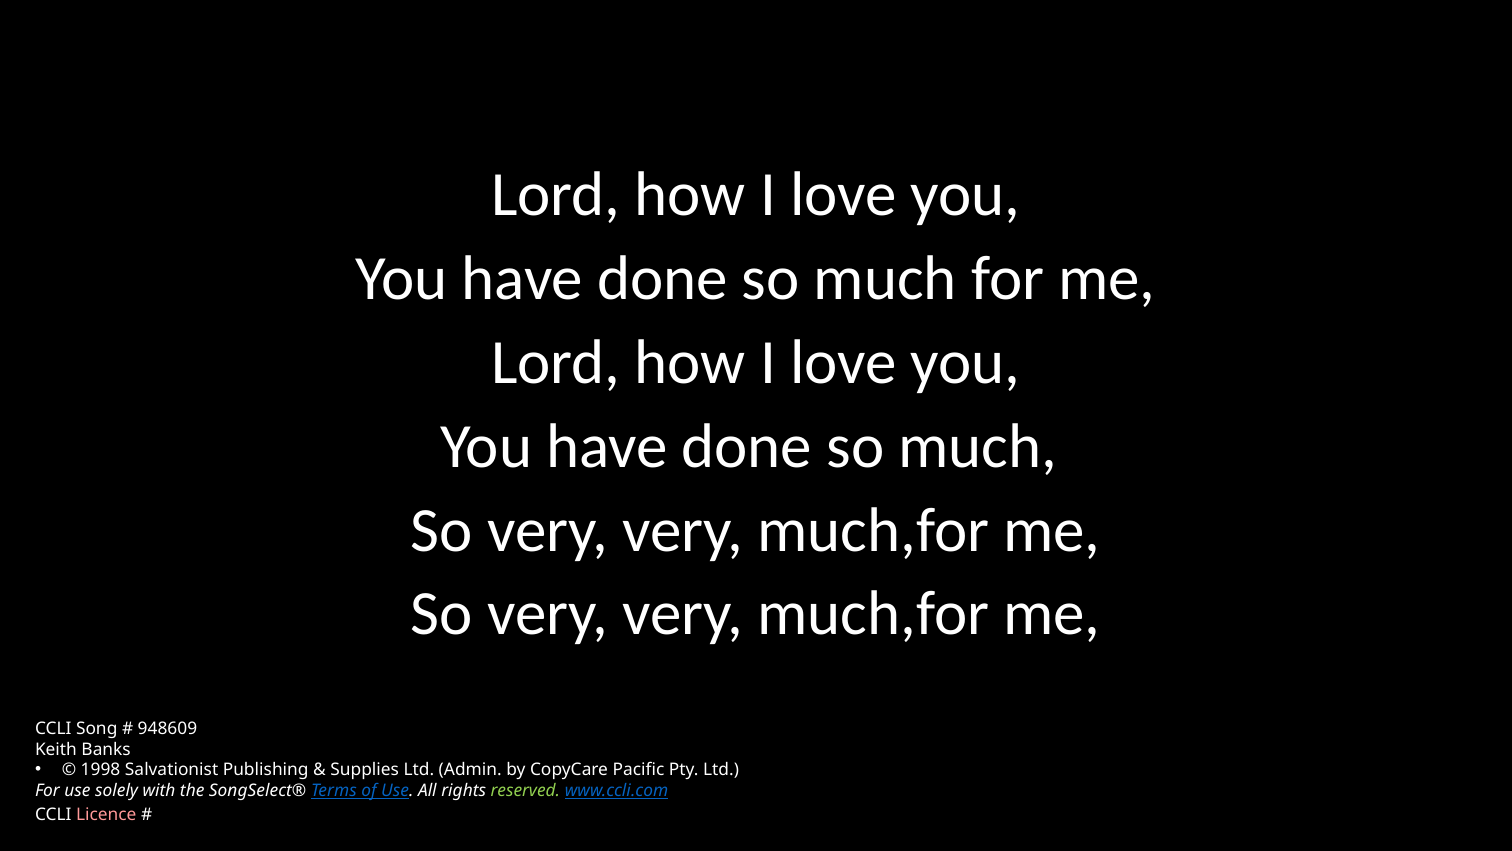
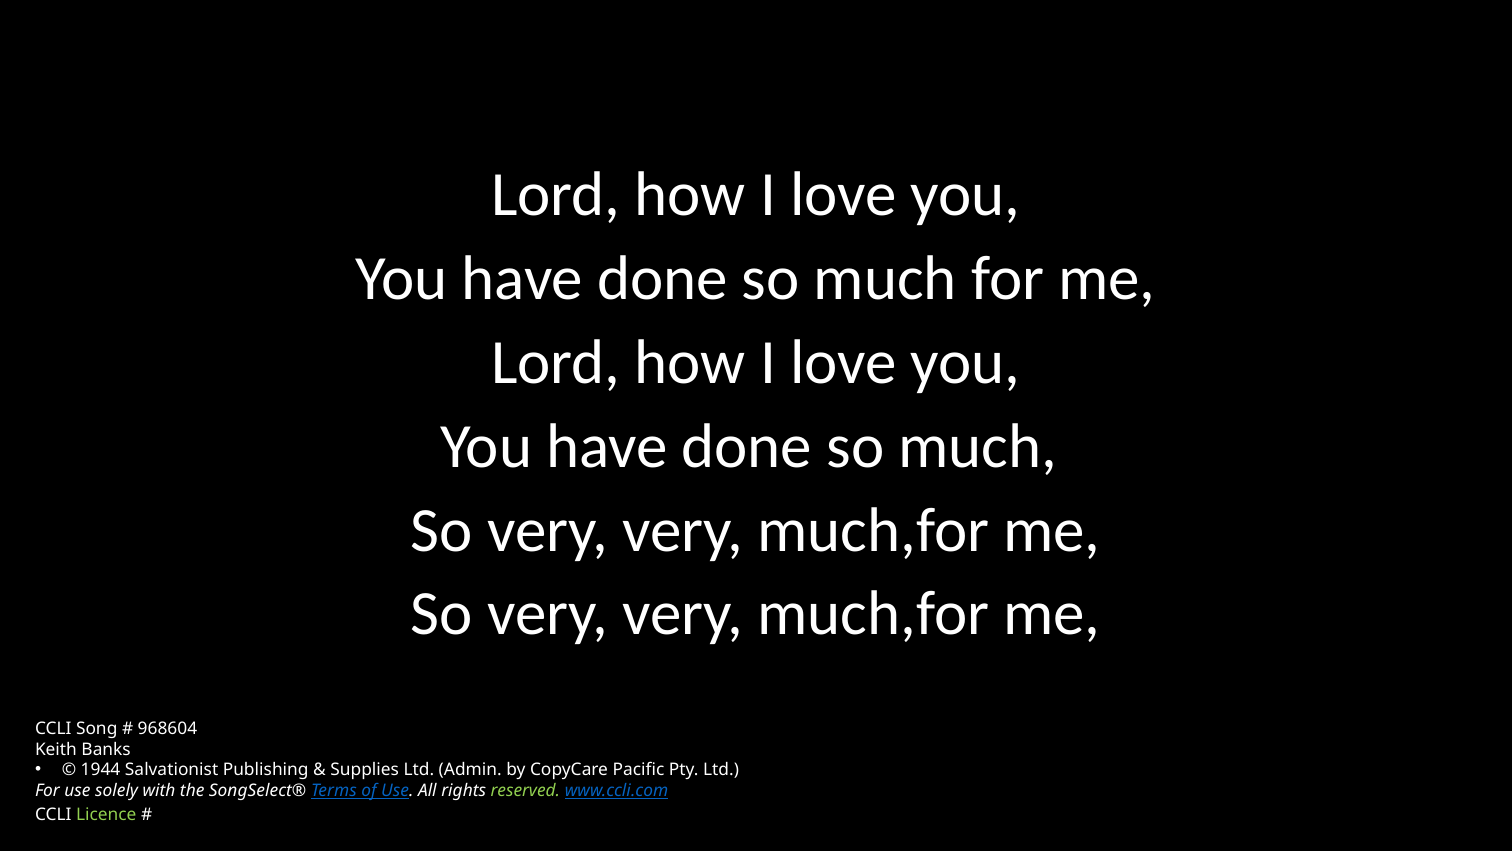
948609: 948609 -> 968604
1998: 1998 -> 1944
Licence colour: pink -> light green
